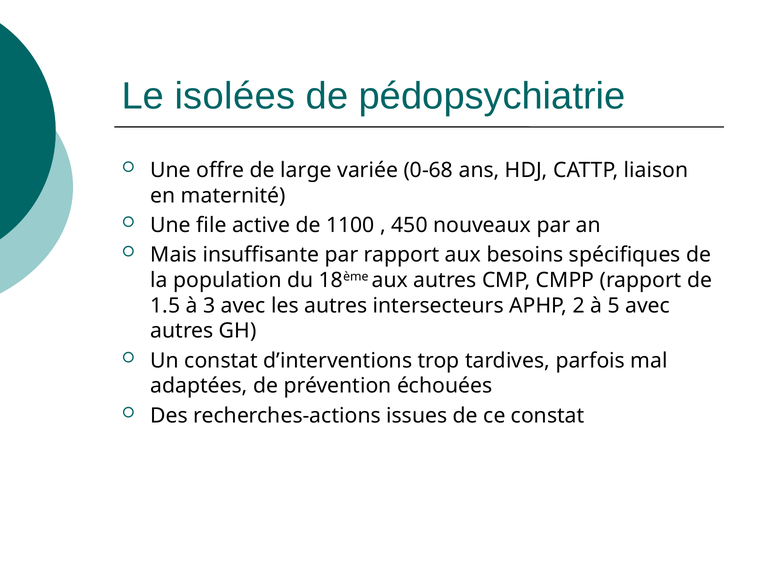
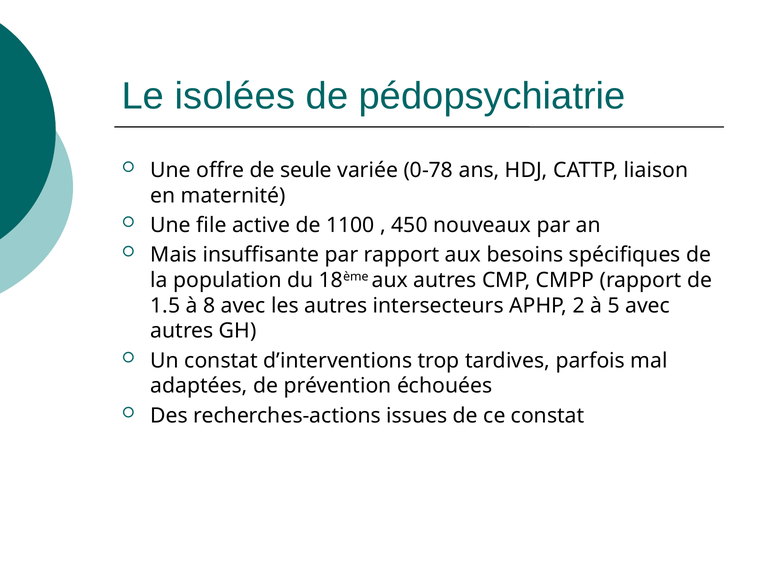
large: large -> seule
0-68: 0-68 -> 0-78
3: 3 -> 8
